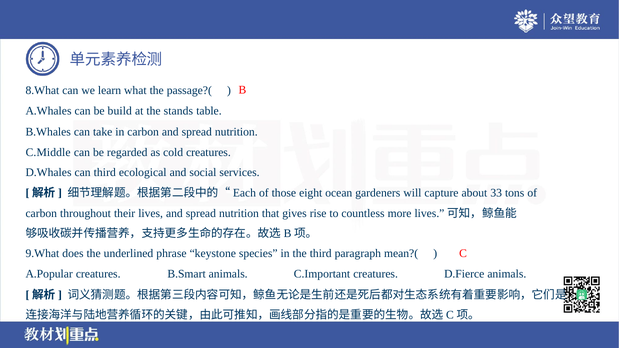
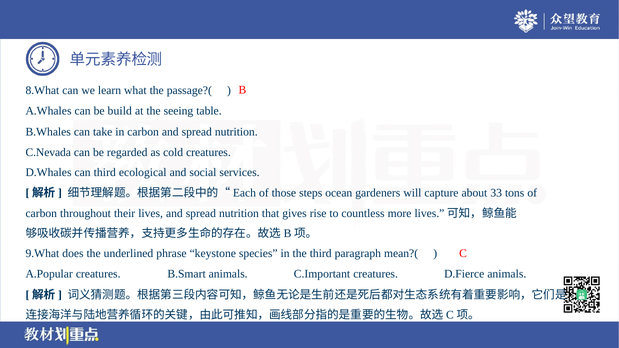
stands: stands -> seeing
C.Middle: C.Middle -> C.Nevada
eight: eight -> steps
